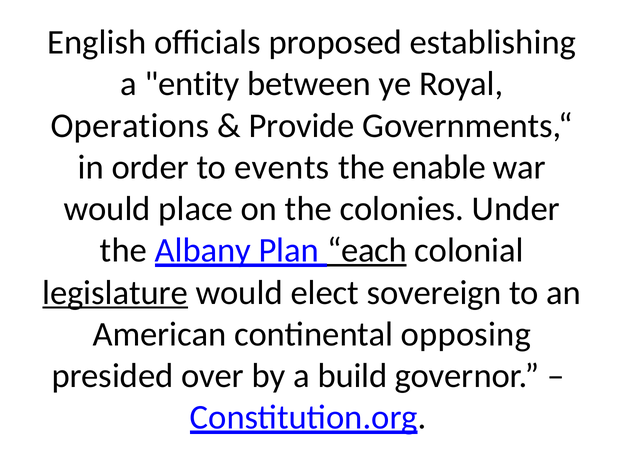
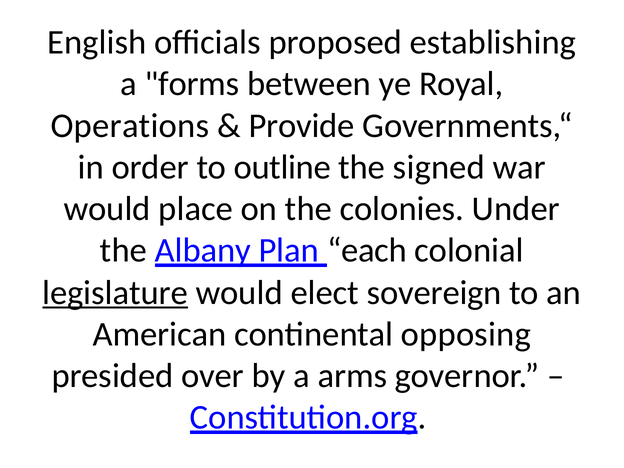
entity: entity -> forms
events: events -> outline
enable: enable -> signed
each underline: present -> none
build: build -> arms
